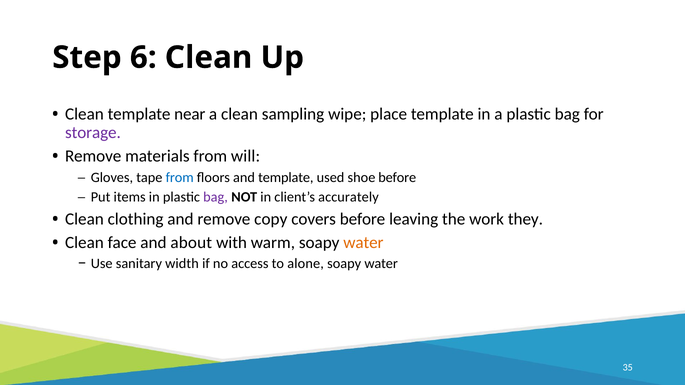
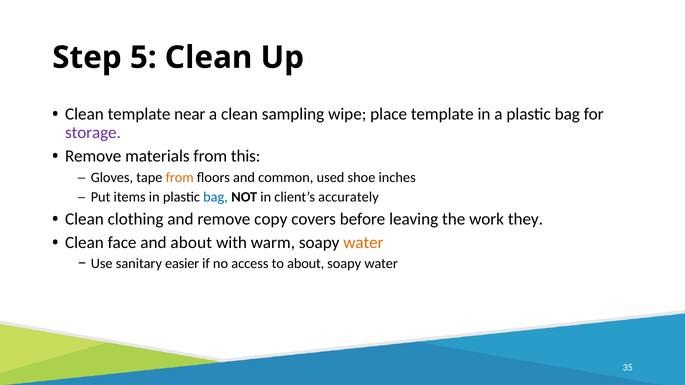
6: 6 -> 5
will: will -> this
from at (180, 178) colour: blue -> orange
and template: template -> common
shoe before: before -> inches
bag at (216, 197) colour: purple -> blue
width: width -> easier
to alone: alone -> about
